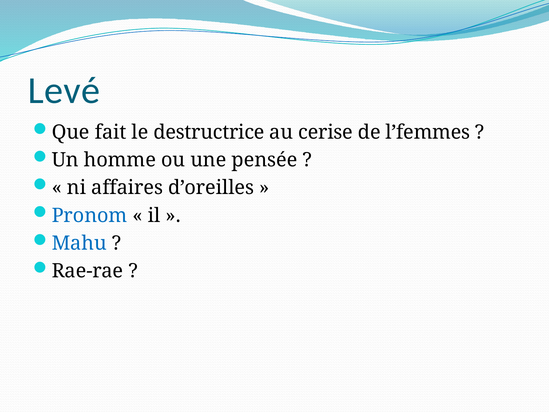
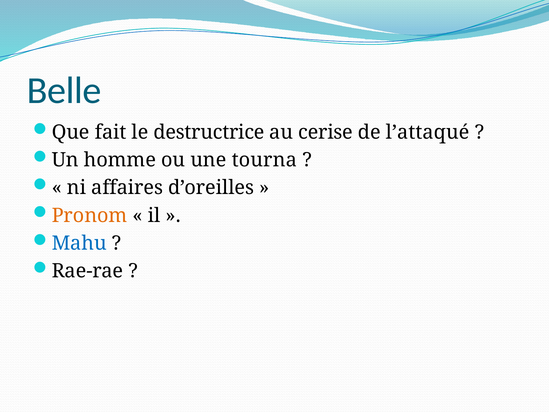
Levé: Levé -> Belle
l’femmes: l’femmes -> l’attaqué
pensée: pensée -> tourna
Pronom colour: blue -> orange
